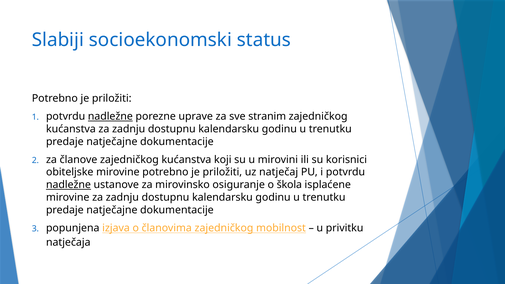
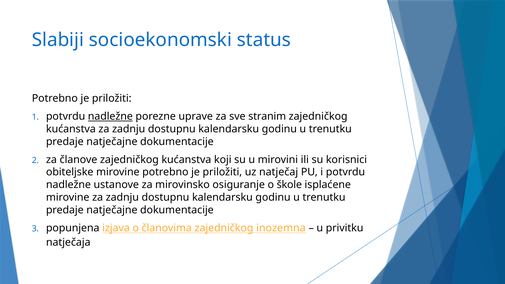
nadležne at (68, 185) underline: present -> none
škola: škola -> škole
mobilnost: mobilnost -> inozemna
